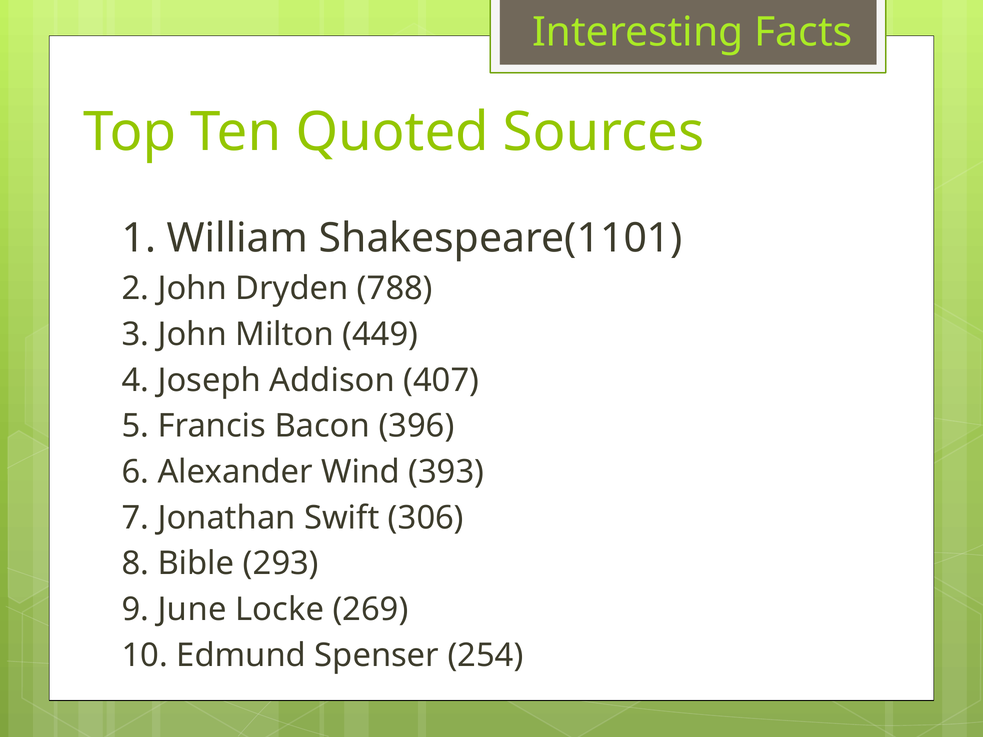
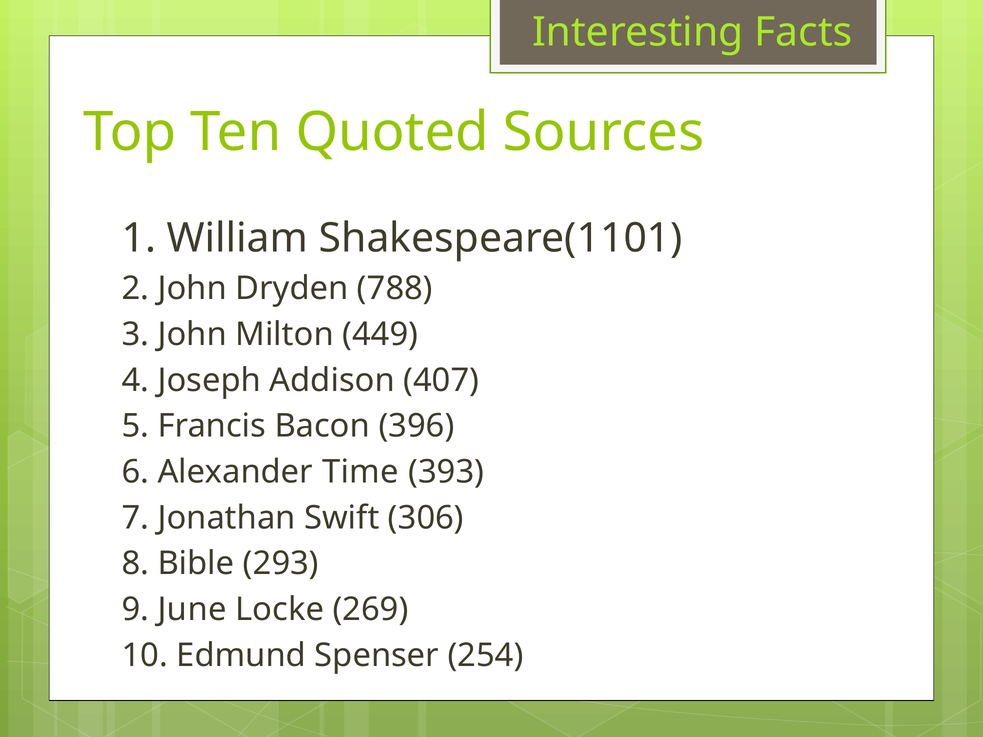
Wind: Wind -> Time
